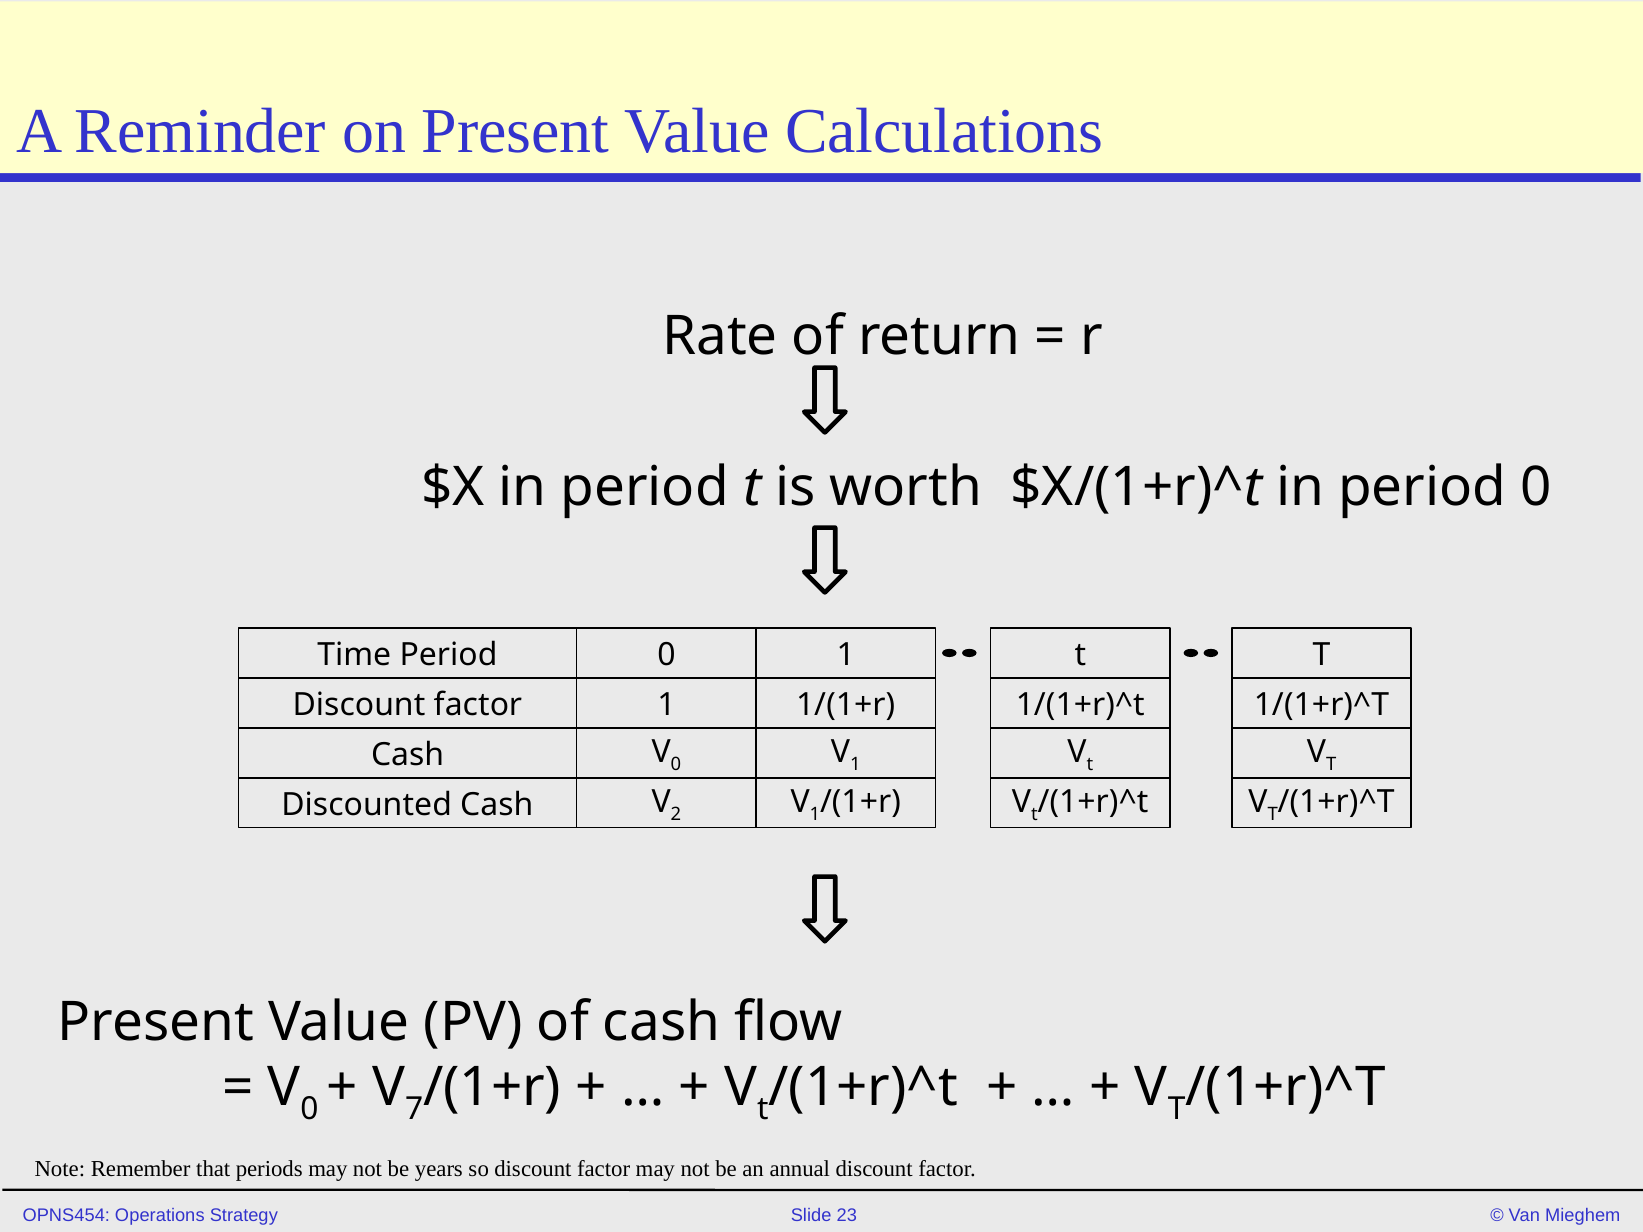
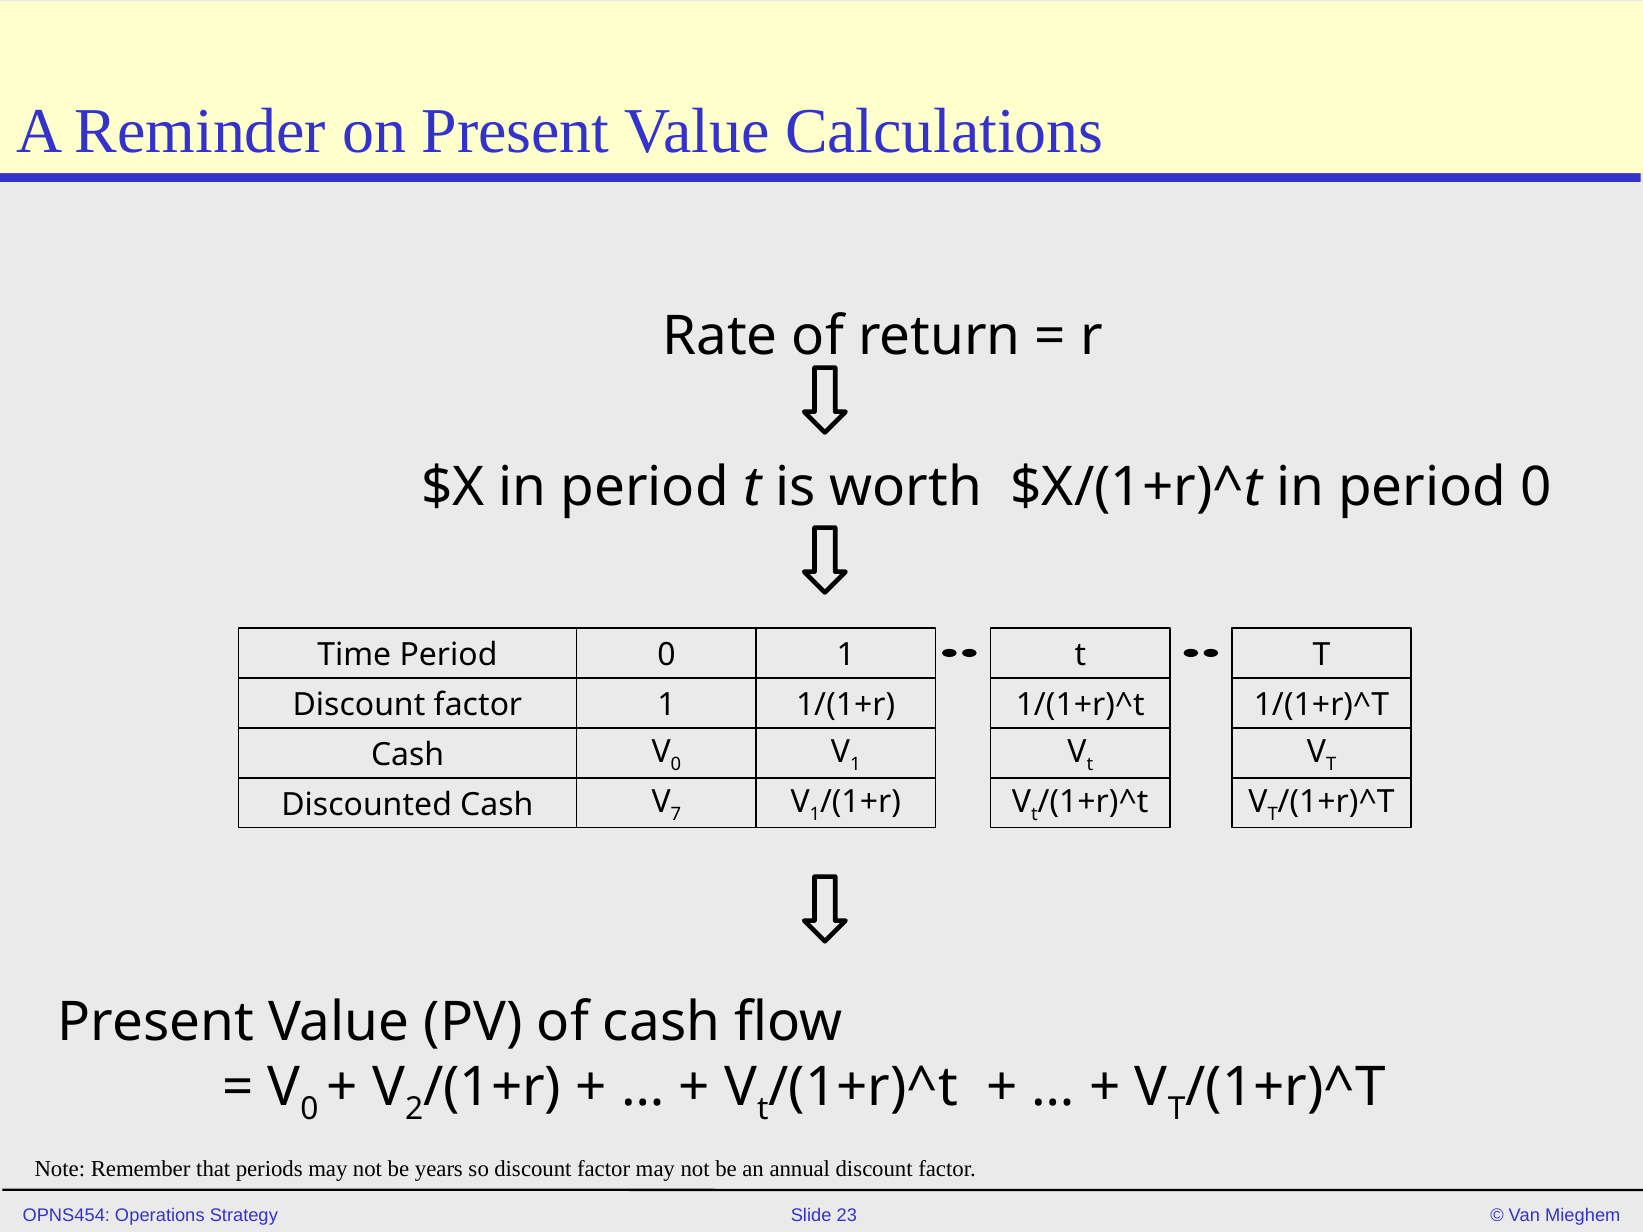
2: 2 -> 7
7: 7 -> 2
